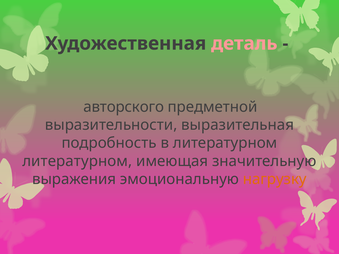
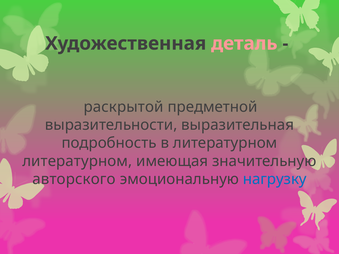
авторского: авторского -> раскрытой
выражения: выражения -> авторского
нагрузку colour: orange -> blue
